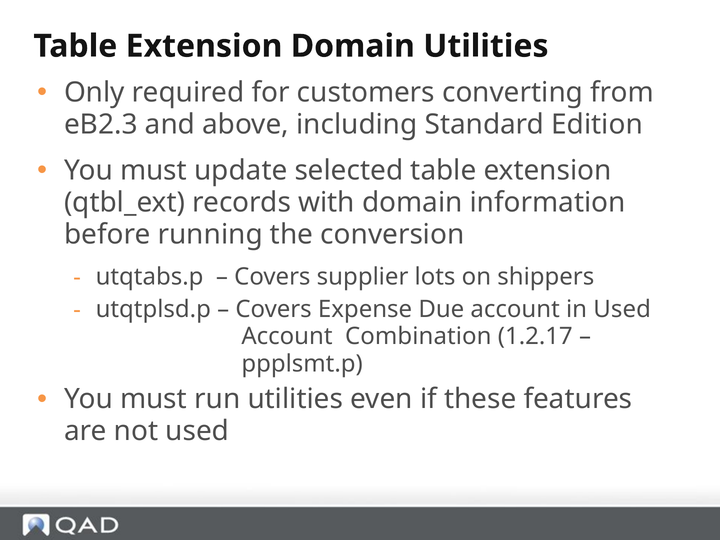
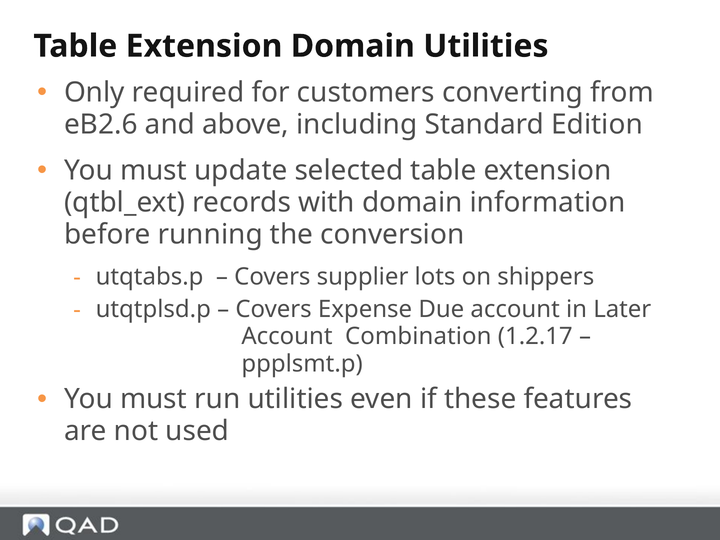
eB2.3: eB2.3 -> eB2.6
in Used: Used -> Later
